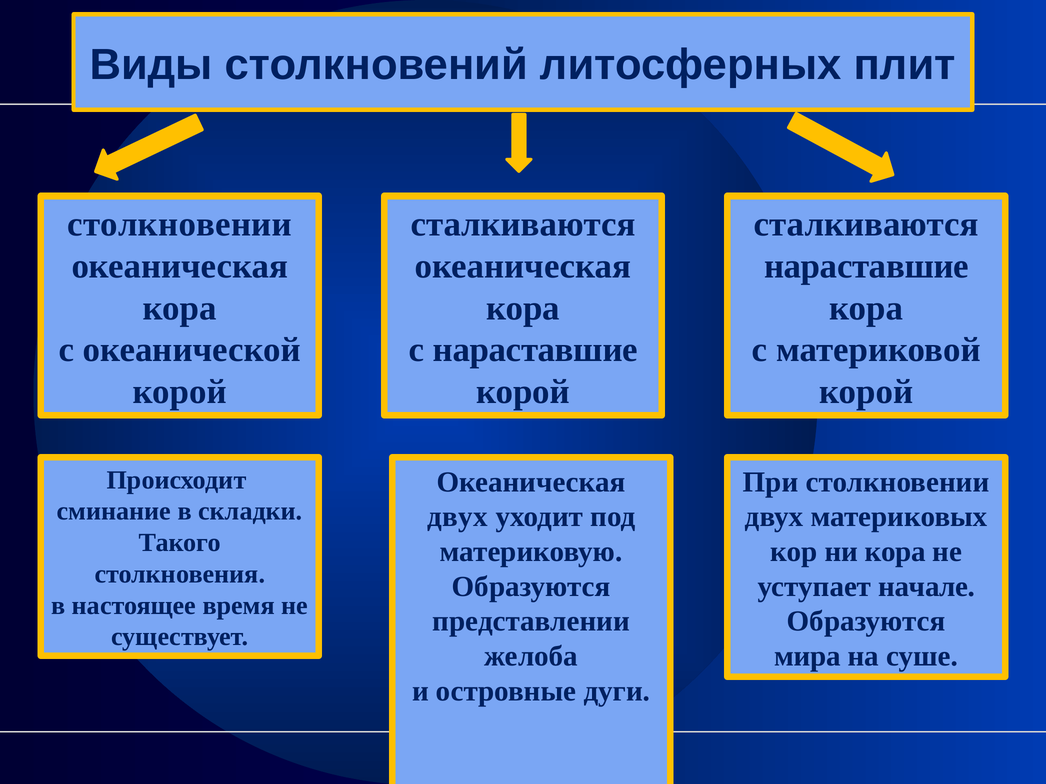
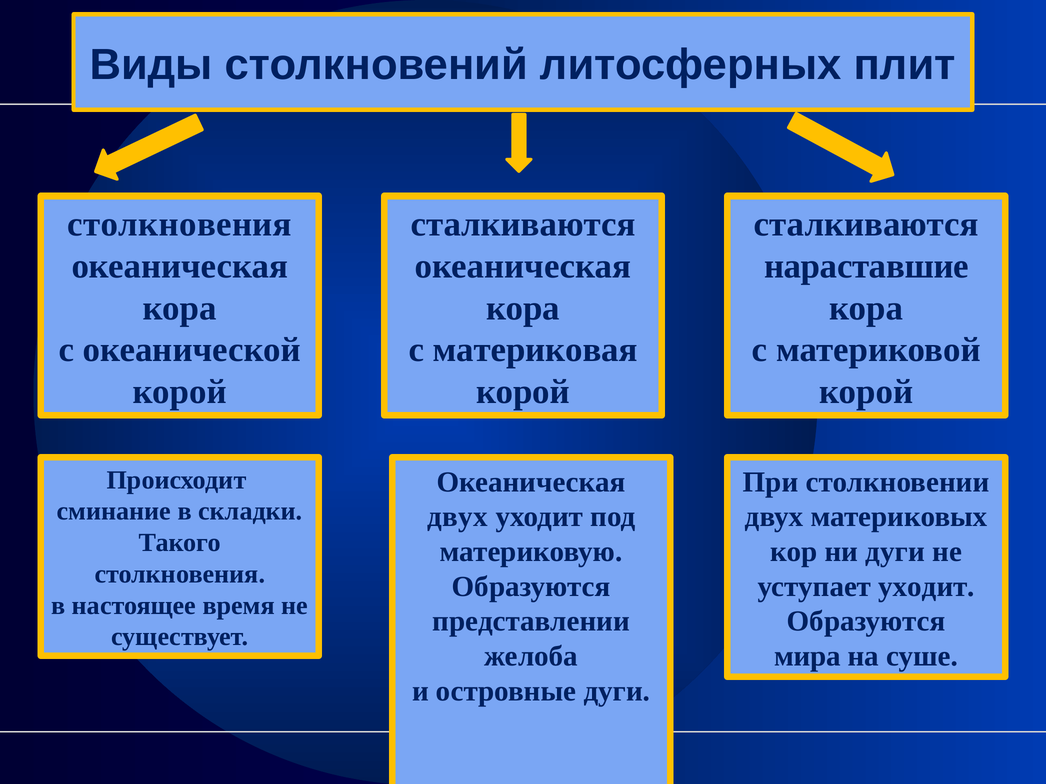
столкновении at (180, 225): столкновении -> столкновения
с нараставшие: нараставшие -> материковая
ни кора: кора -> дуги
уступает начале: начале -> уходит
